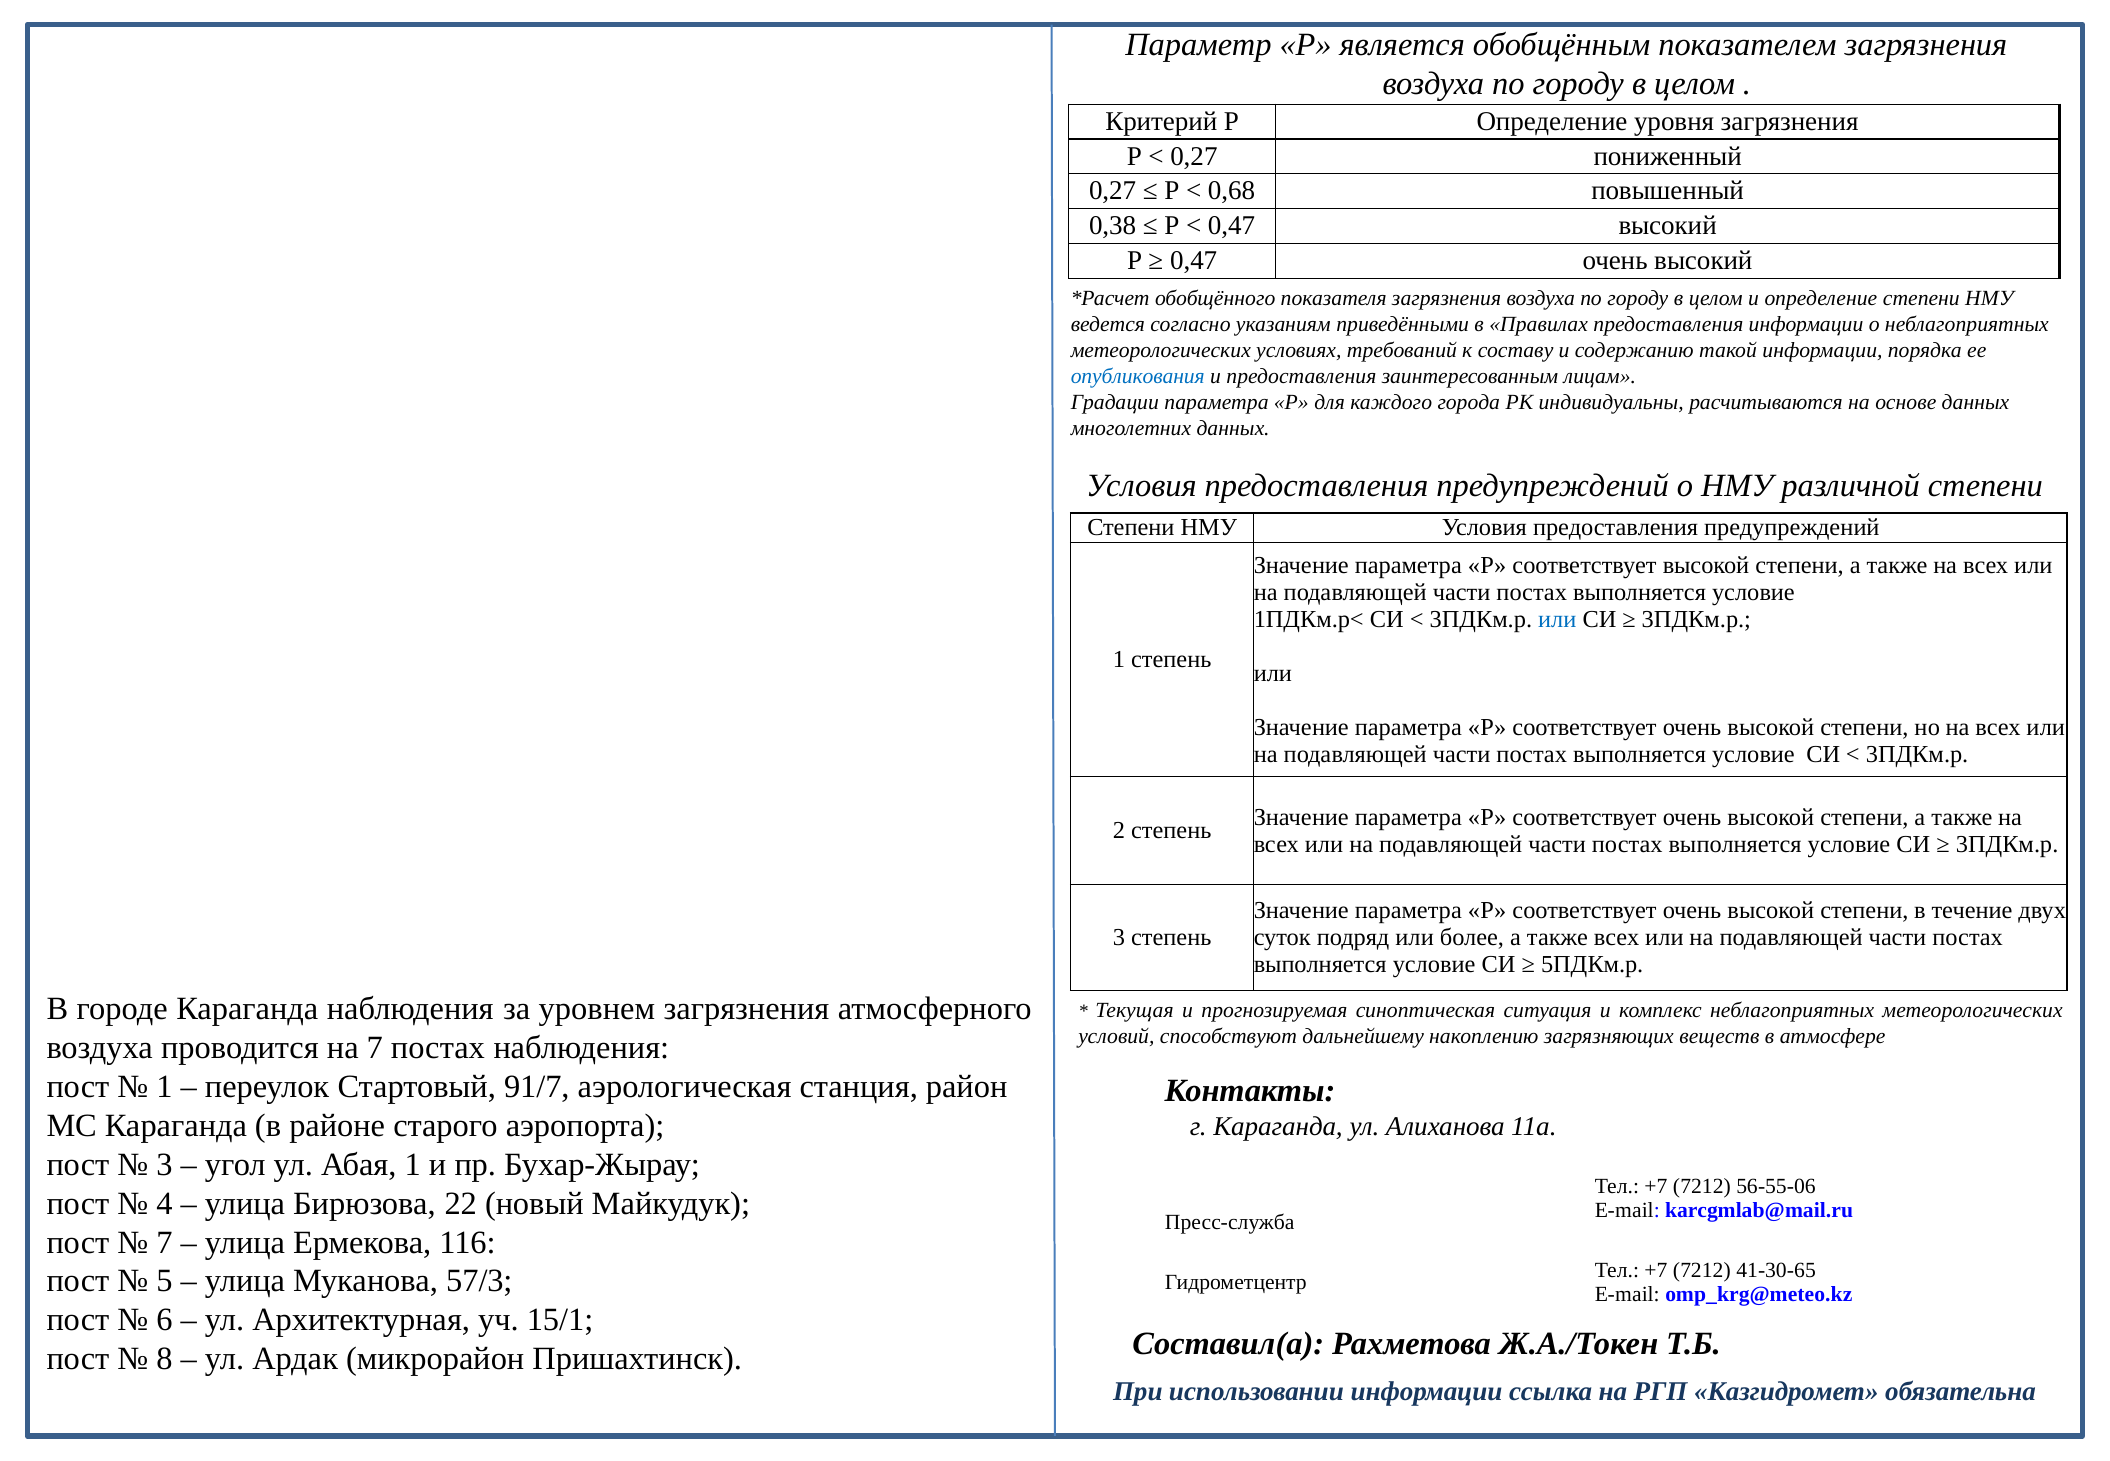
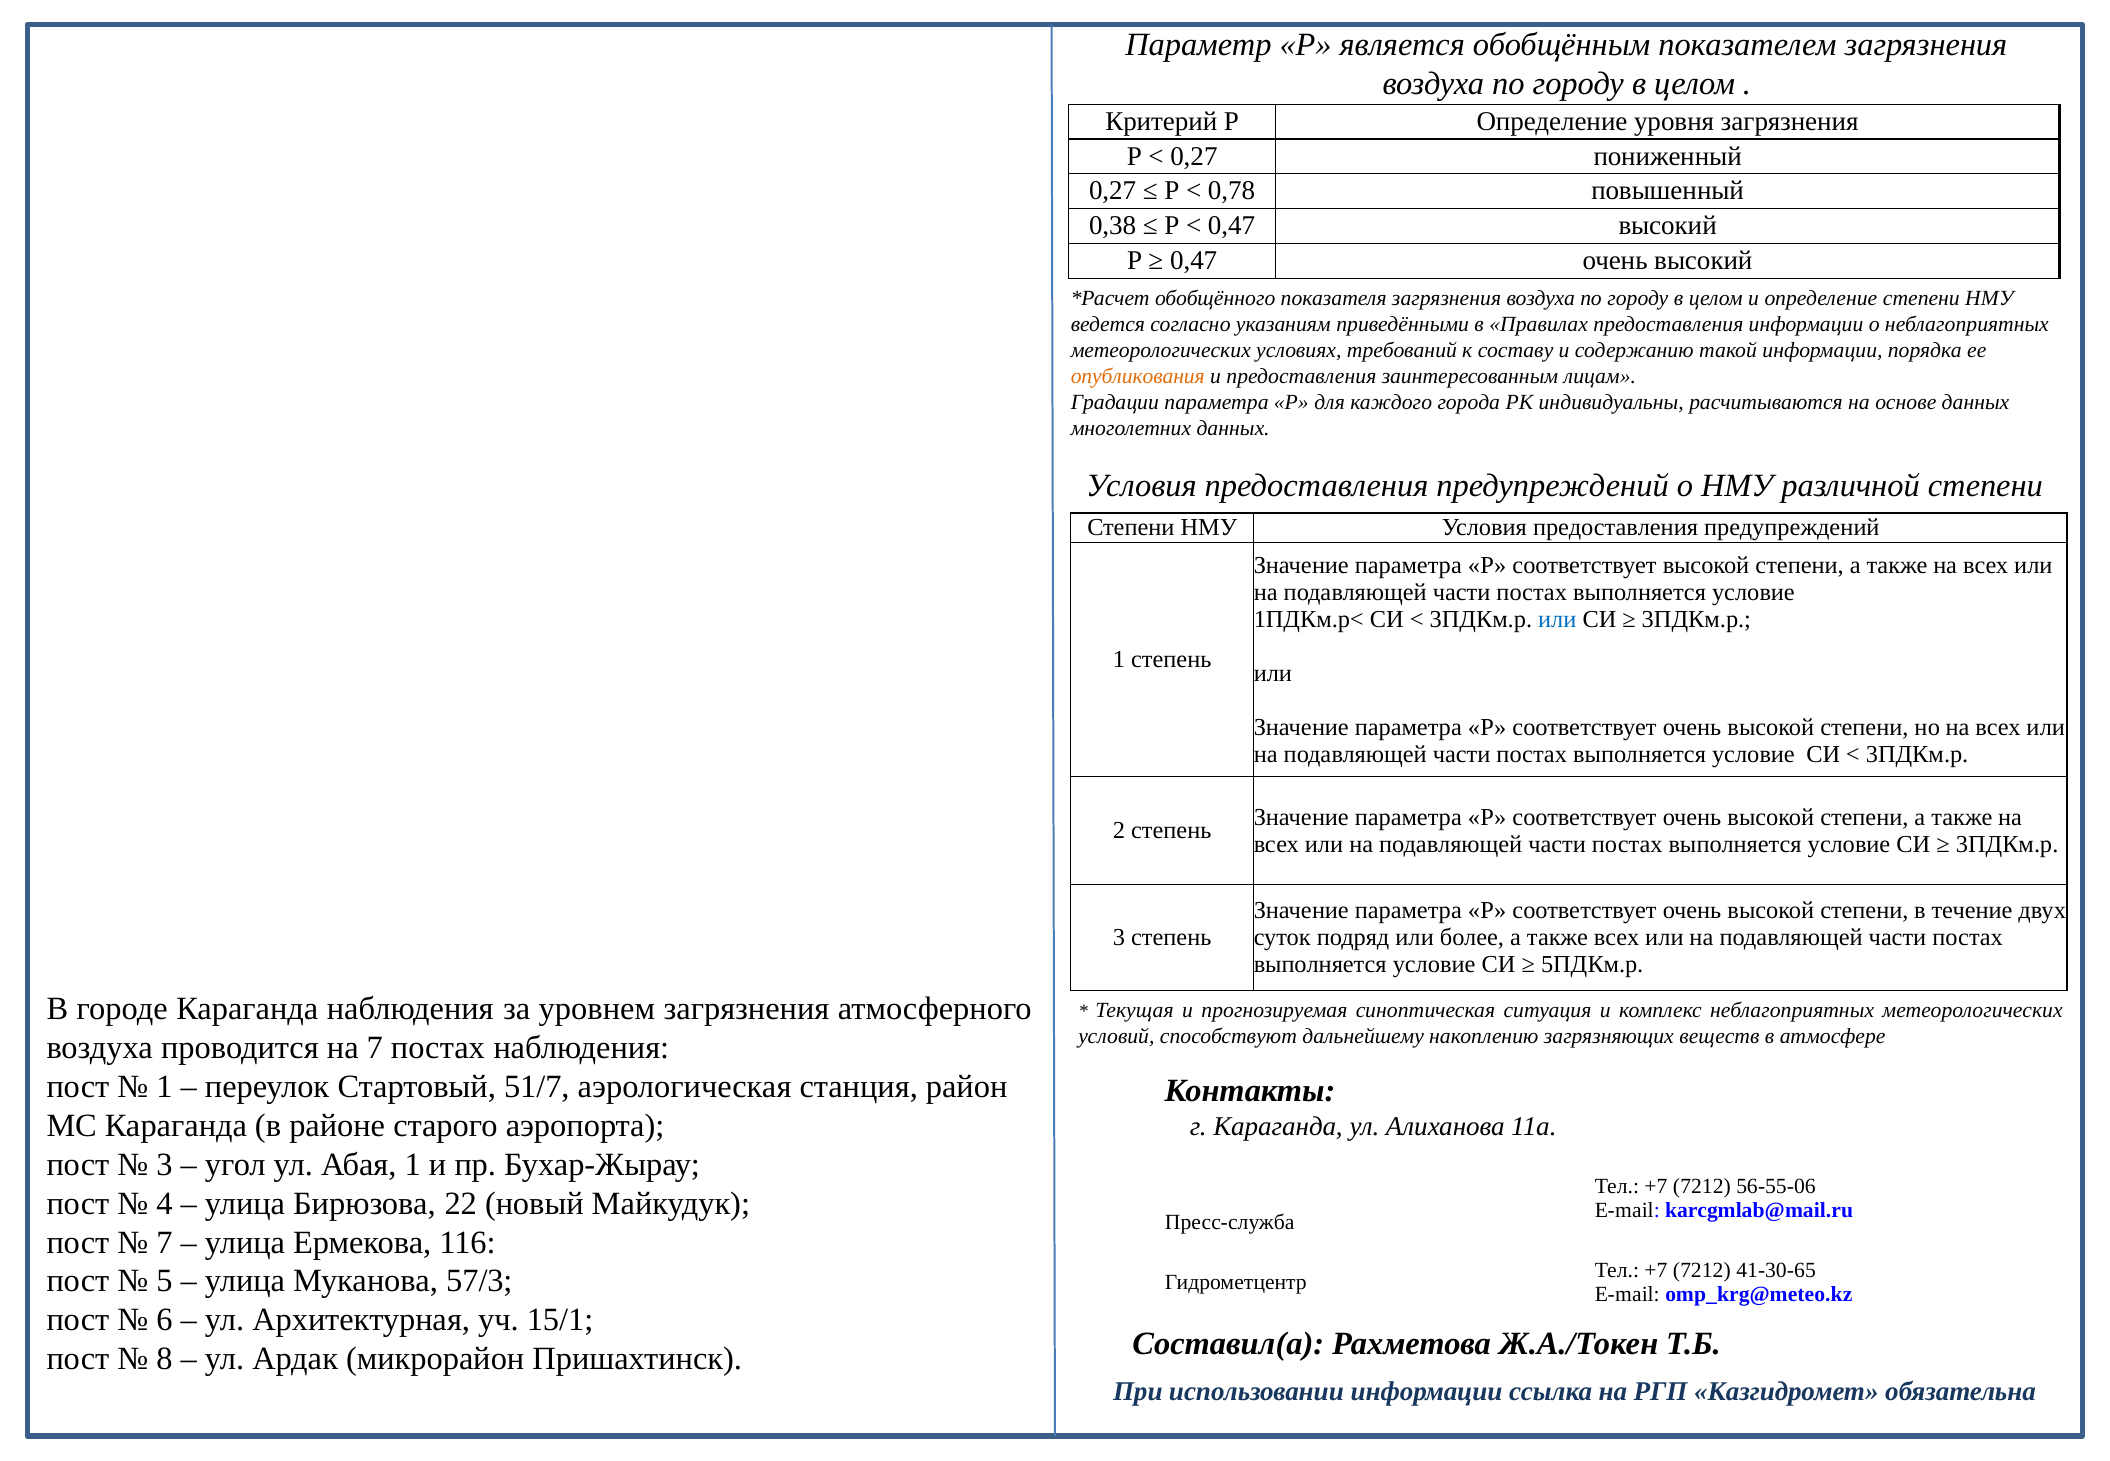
0,68: 0,68 -> 0,78
опубликования colour: blue -> orange
91/7: 91/7 -> 51/7
